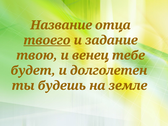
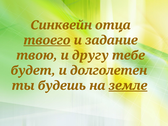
Название: Название -> Синквейн
венец: венец -> другу
земле underline: none -> present
